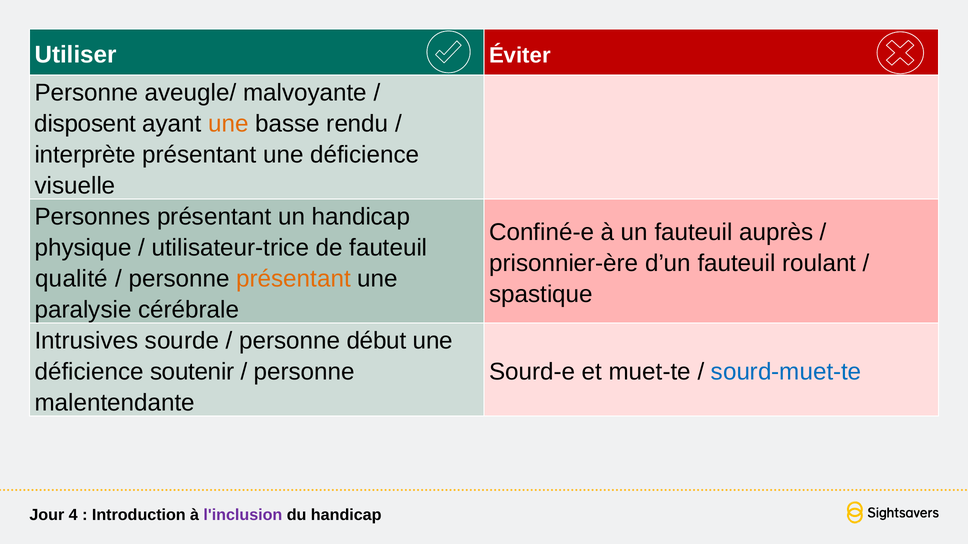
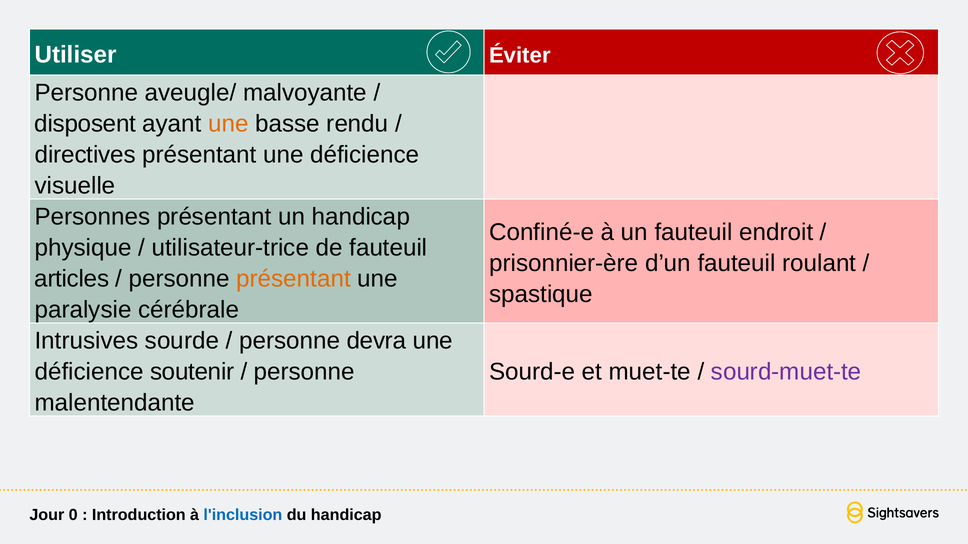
interprète: interprète -> directives
auprès: auprès -> endroit
qualité: qualité -> articles
début: début -> devra
sourd-muet-te colour: blue -> purple
4: 4 -> 0
l'inclusion colour: purple -> blue
